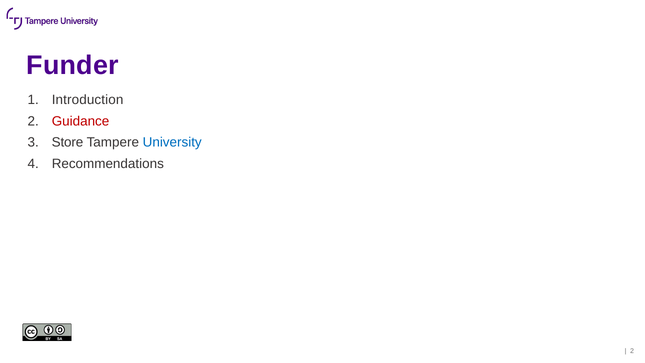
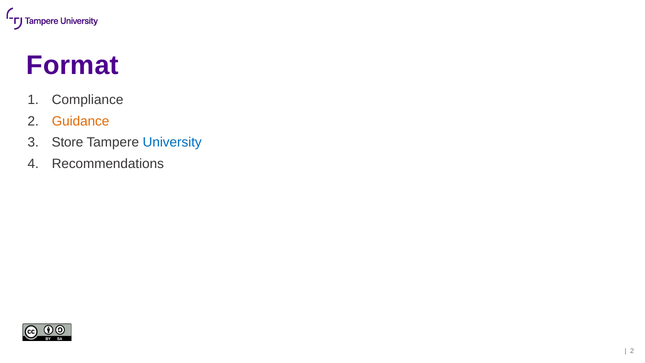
Funder: Funder -> Format
Introduction: Introduction -> Compliance
Guidance colour: red -> orange
